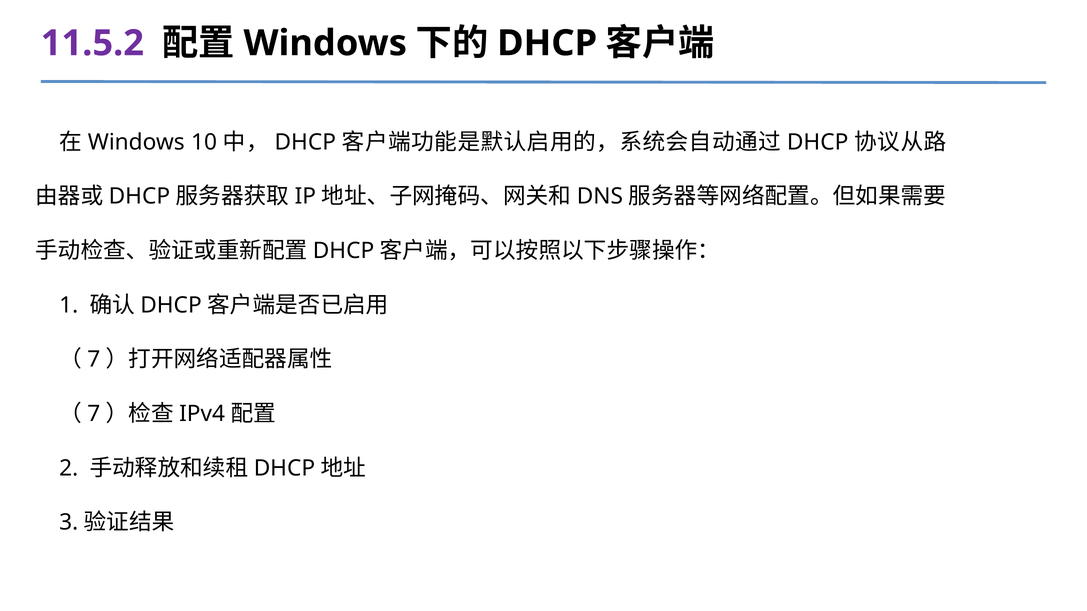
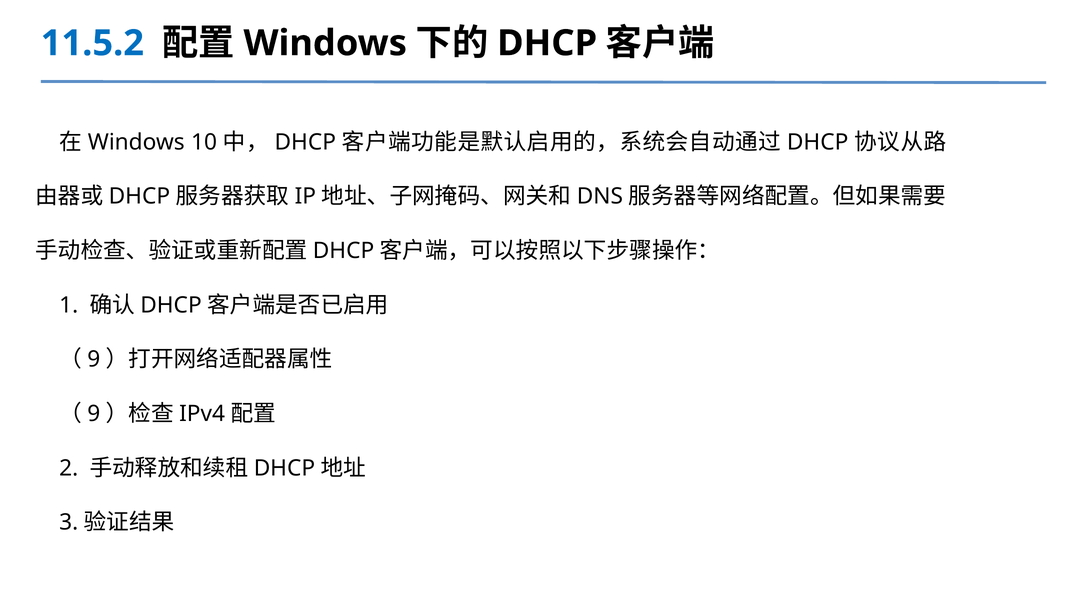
11.5.2 colour: purple -> blue
7 at (94, 360): 7 -> 9
7 at (94, 414): 7 -> 9
